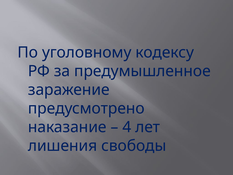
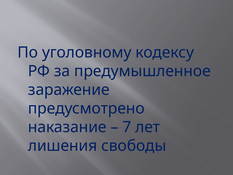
4: 4 -> 7
